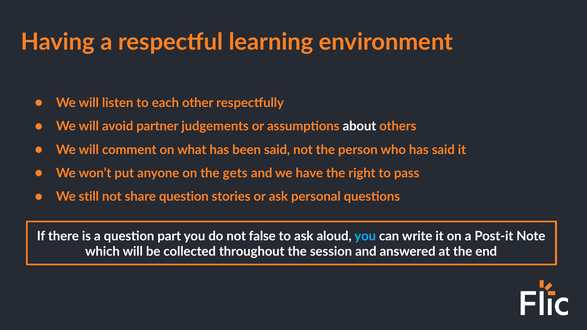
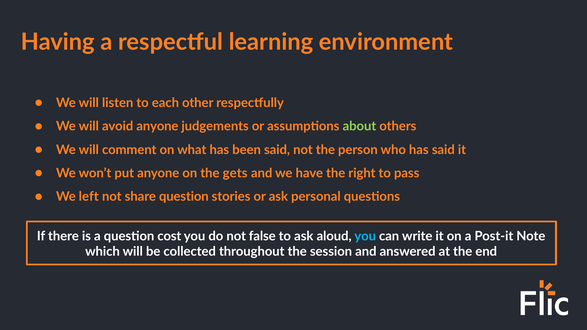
avoid partner: partner -> anyone
about colour: white -> light green
still: still -> left
part: part -> cost
